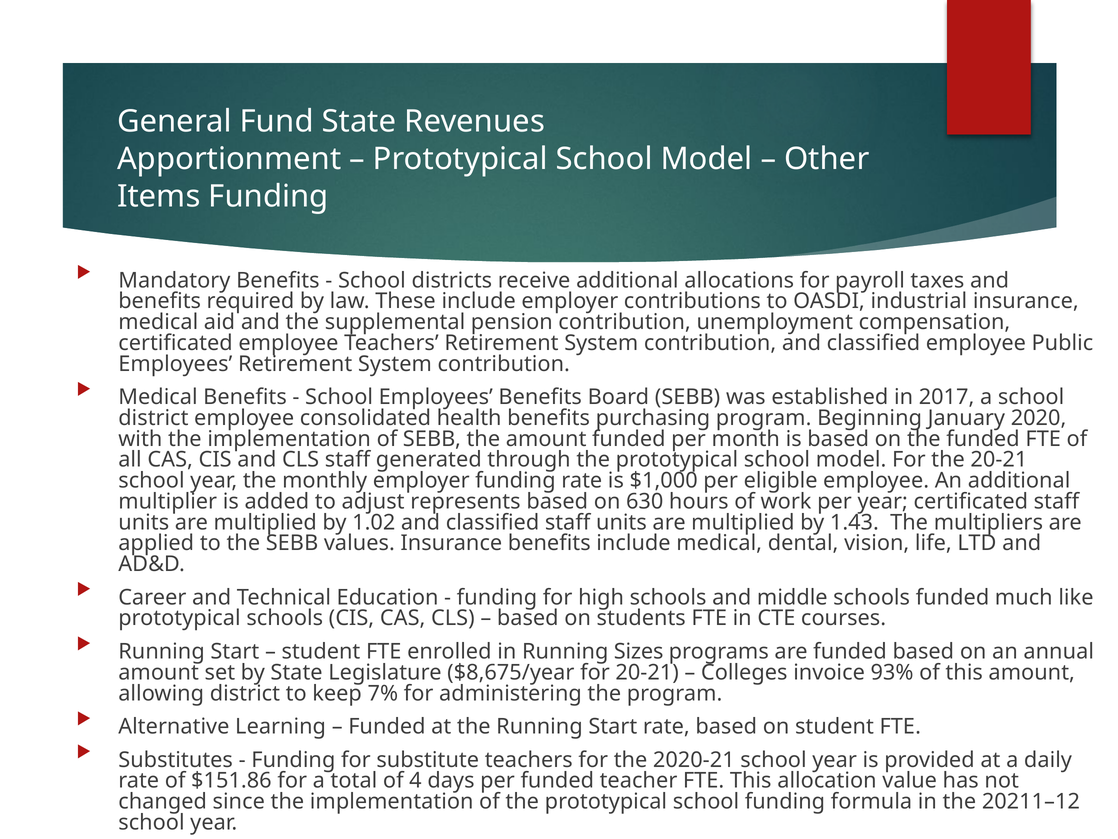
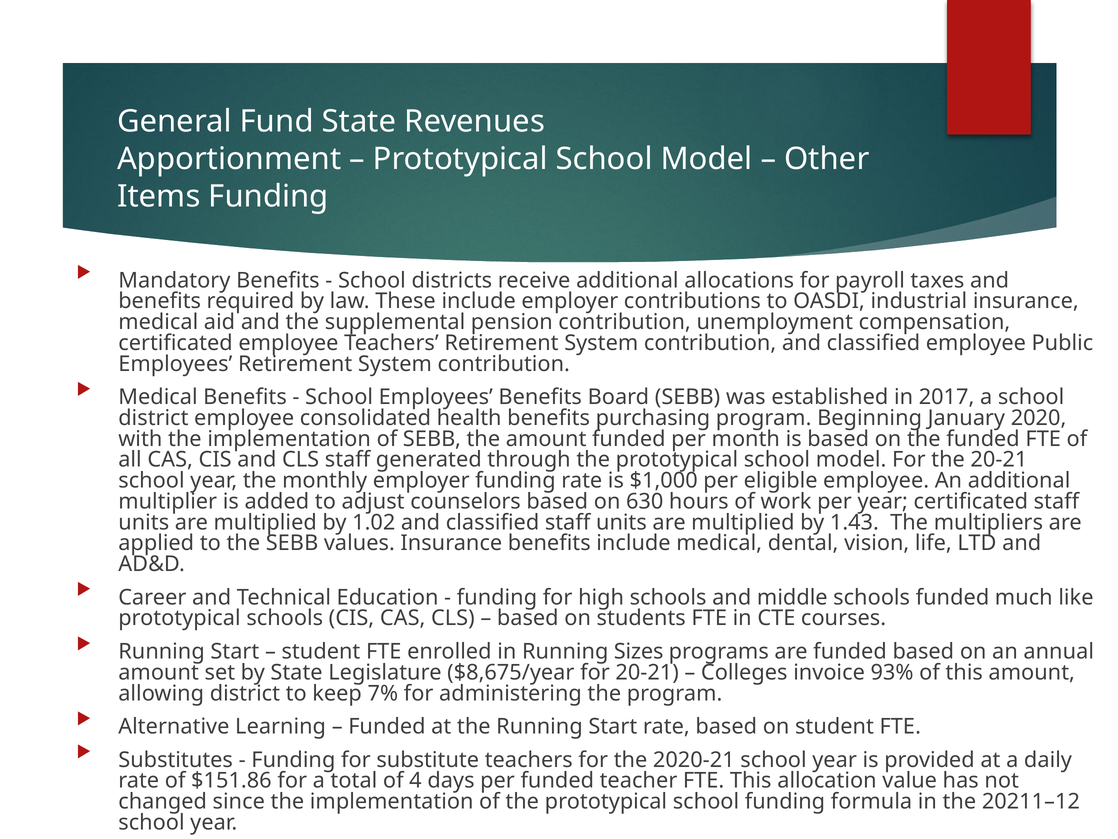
represents: represents -> counselors
